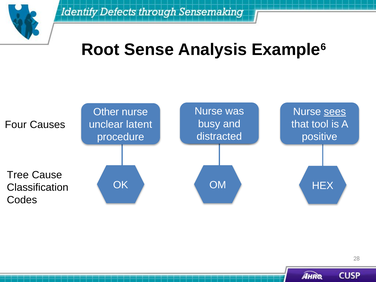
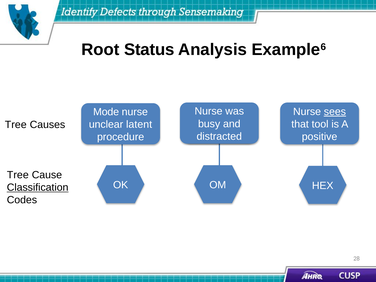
Sense: Sense -> Status
Other: Other -> Mode
Four at (16, 125): Four -> Tree
Classification underline: none -> present
